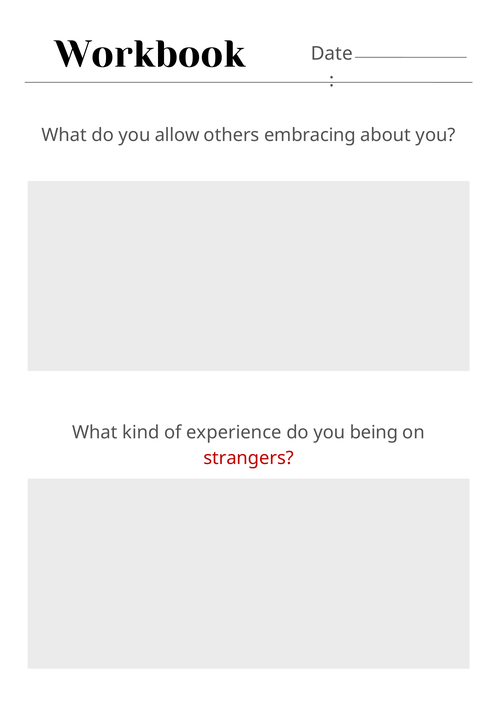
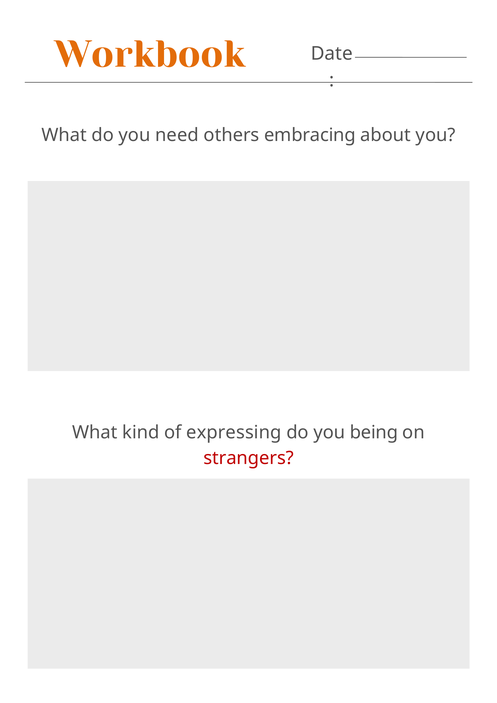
Workbook colour: black -> orange
allow: allow -> need
experience: experience -> expressing
